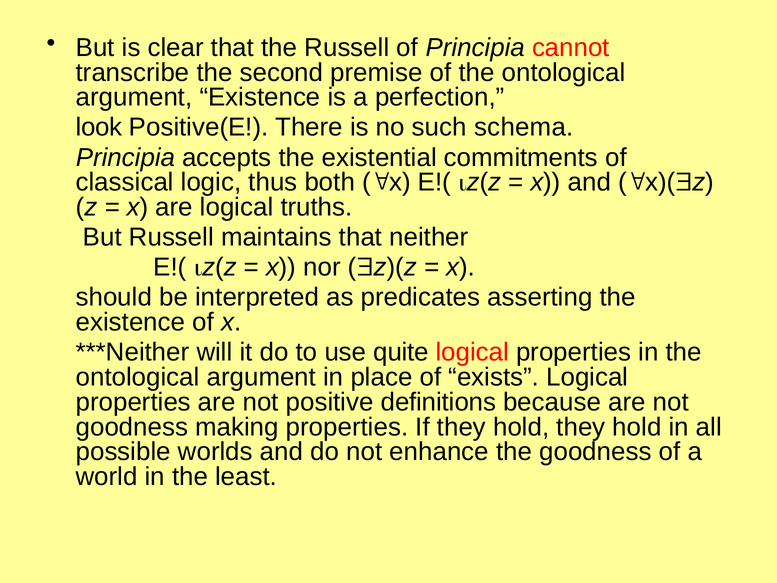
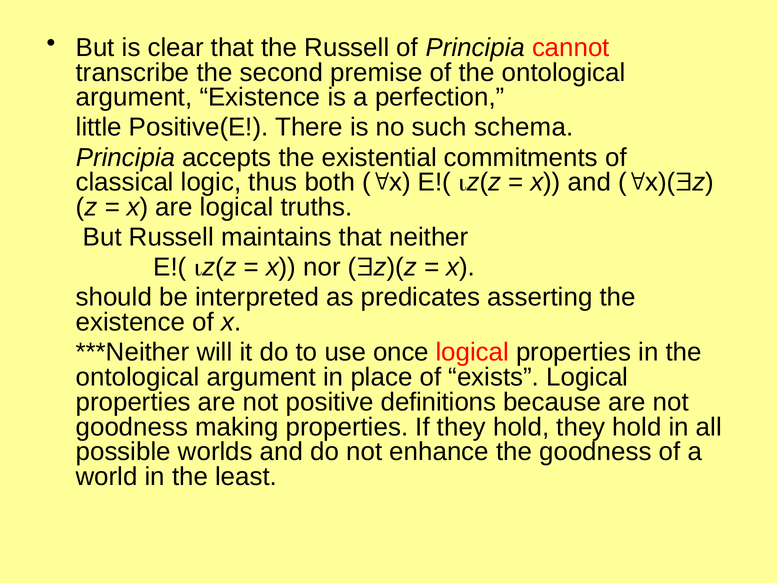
look: look -> little
quite: quite -> once
